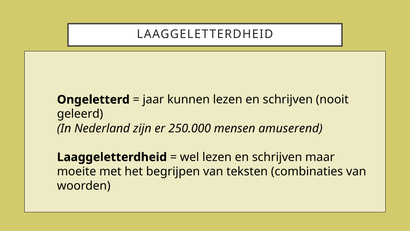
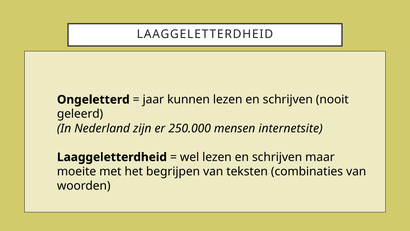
amuserend: amuserend -> internetsite
